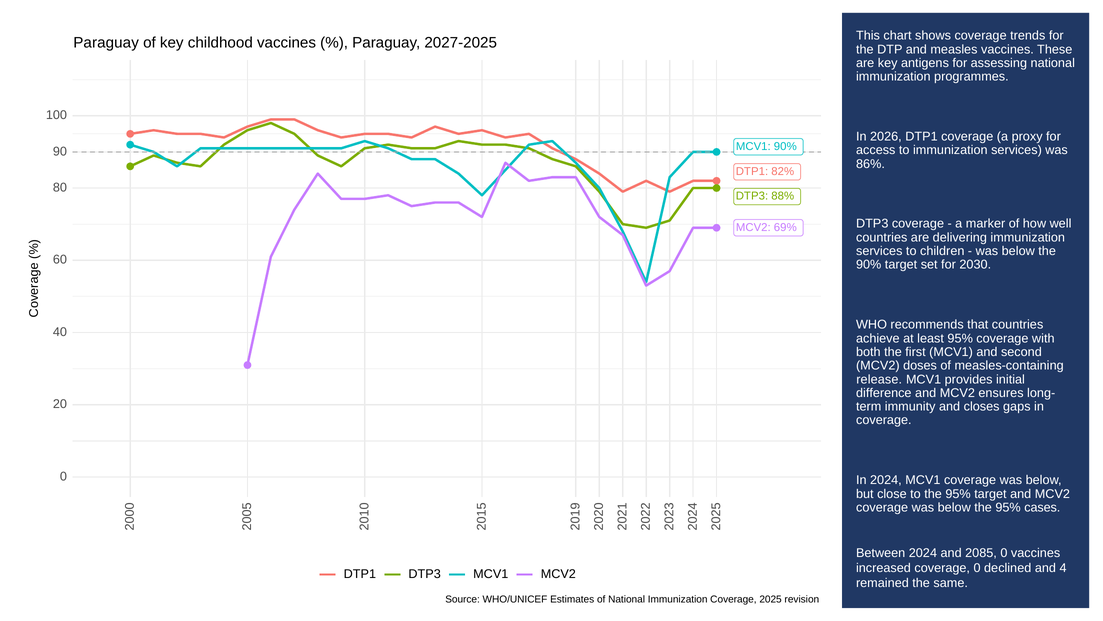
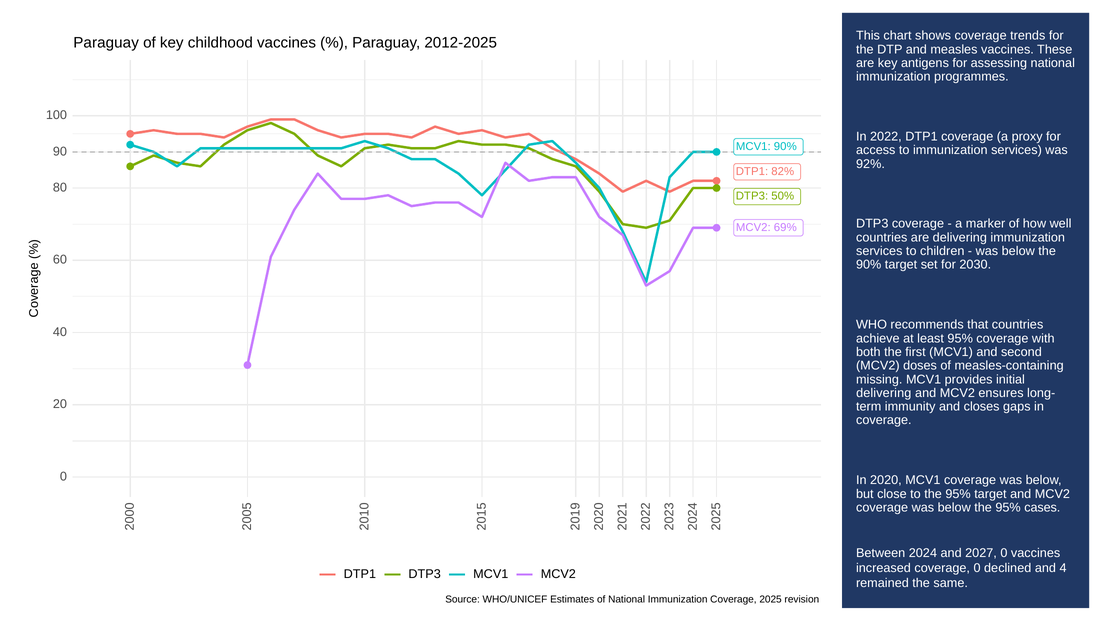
2027-2025: 2027-2025 -> 2012-2025
2026: 2026 -> 2022
86%: 86% -> 92%
88%: 88% -> 50%
release: release -> missing
difference at (884, 393): difference -> delivering
In 2024: 2024 -> 2020
2085: 2085 -> 2027
